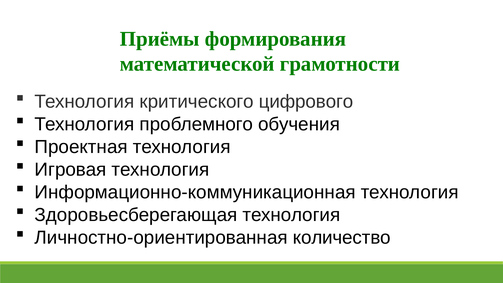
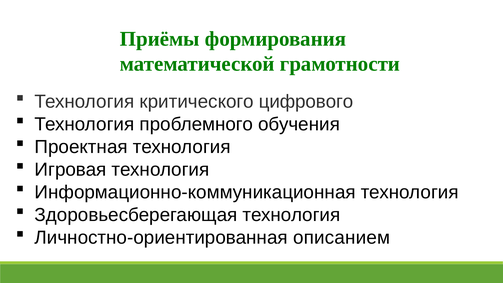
количество: количество -> описанием
